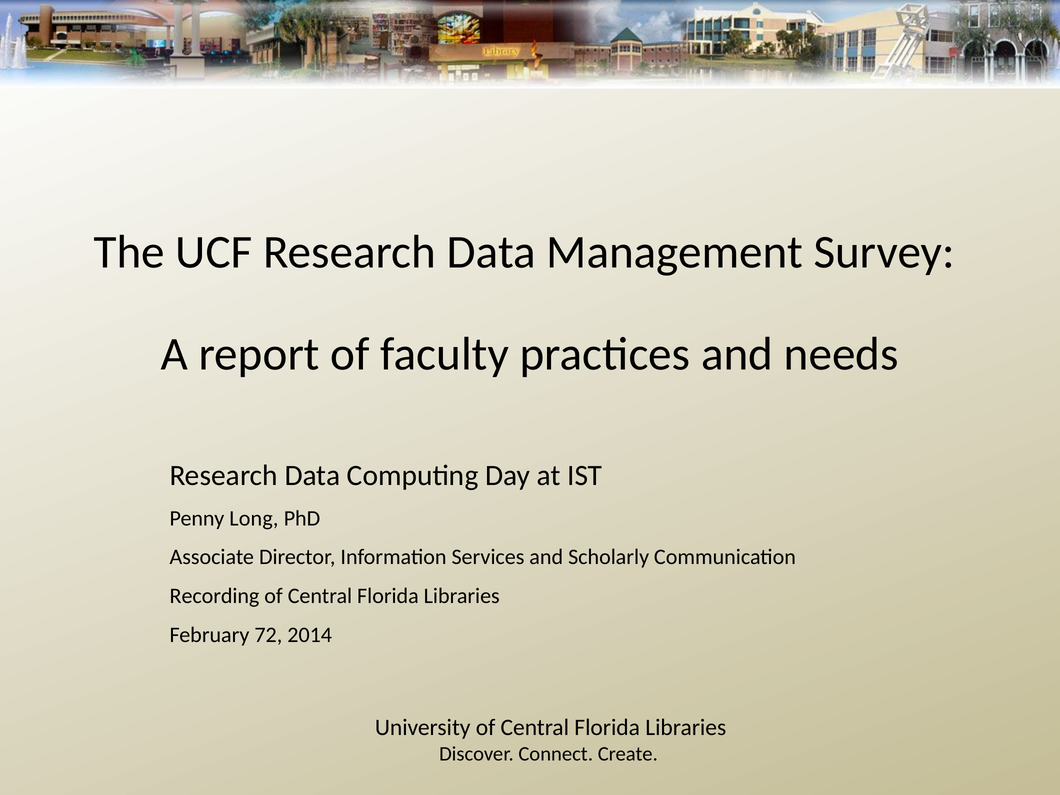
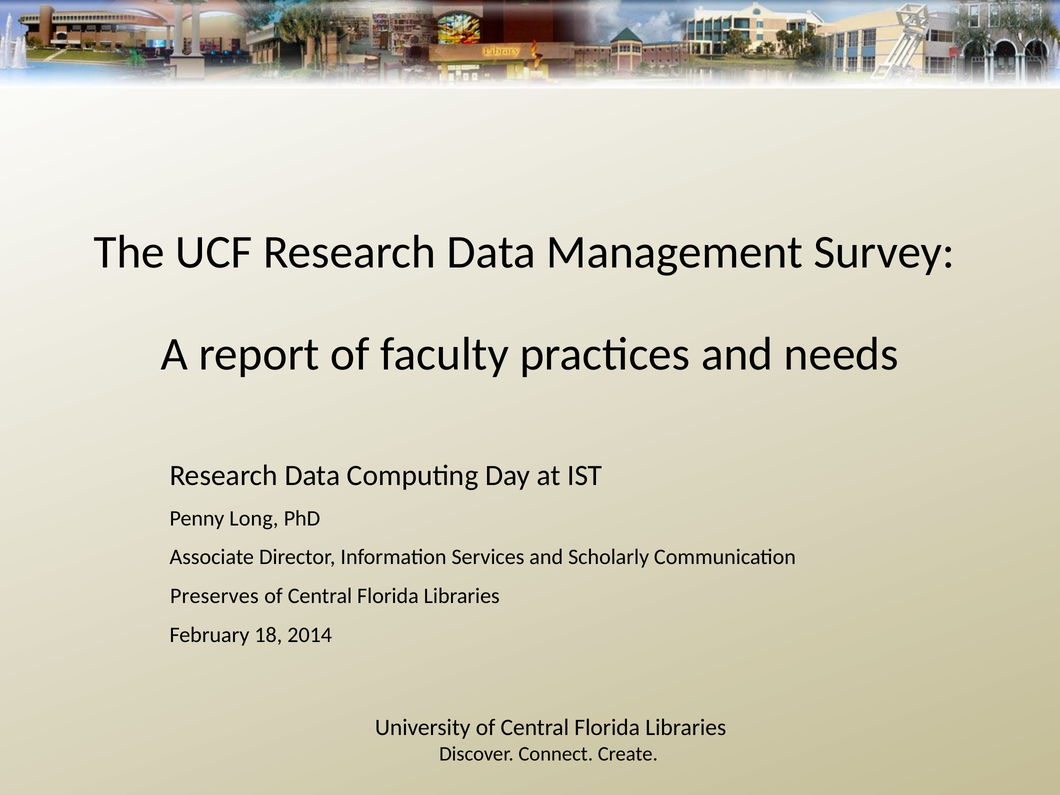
Recording: Recording -> Preserves
72: 72 -> 18
